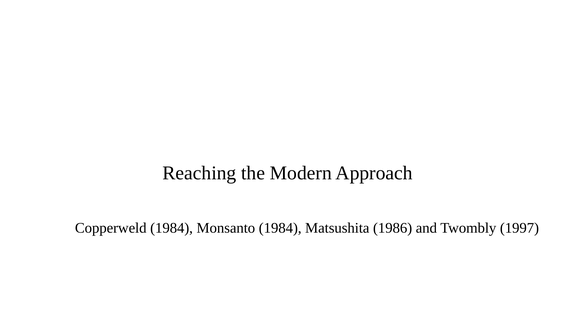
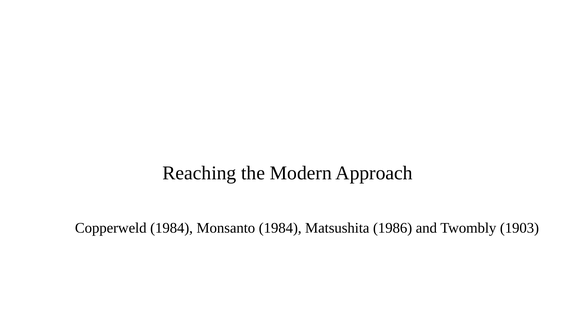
1997: 1997 -> 1903
